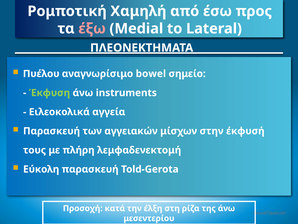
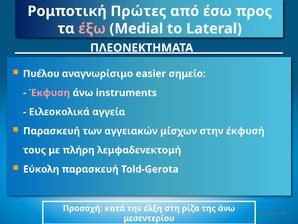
Χαμηλή: Χαμηλή -> Πρώτες
bowel: bowel -> easier
Έκφυση colour: light green -> pink
